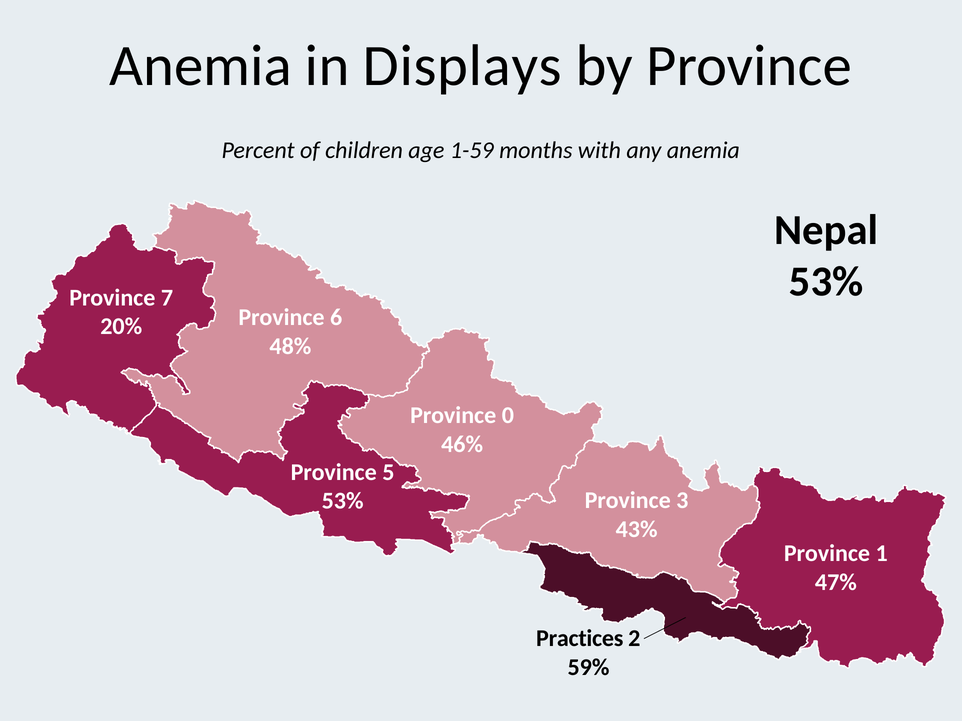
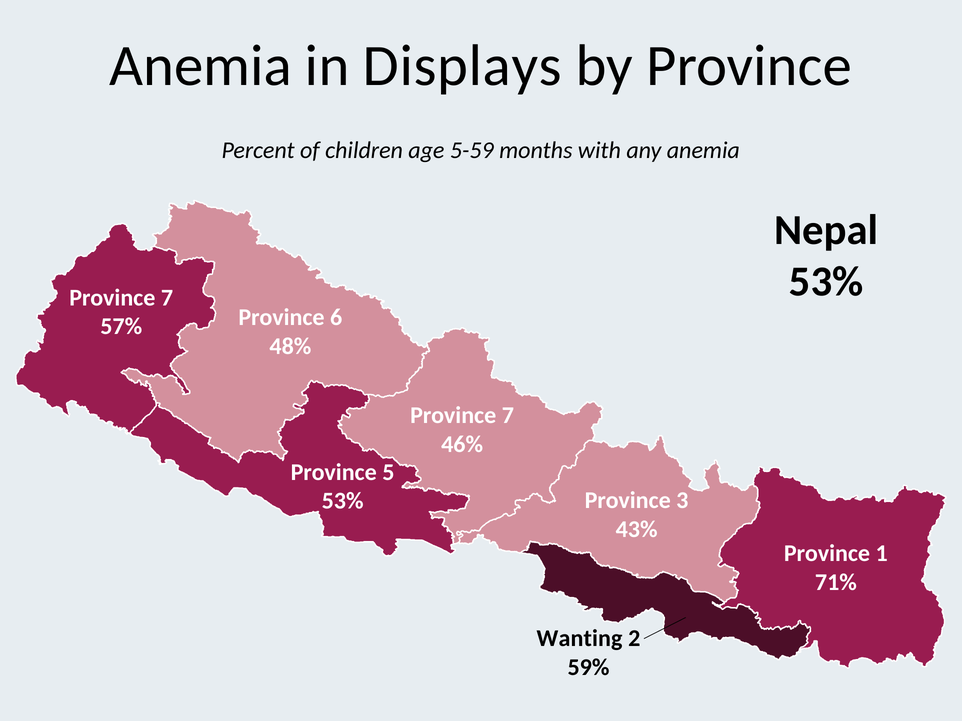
1-59: 1-59 -> 5-59
20%: 20% -> 57%
0 at (508, 416): 0 -> 7
47%: 47% -> 71%
Practices: Practices -> Wanting
